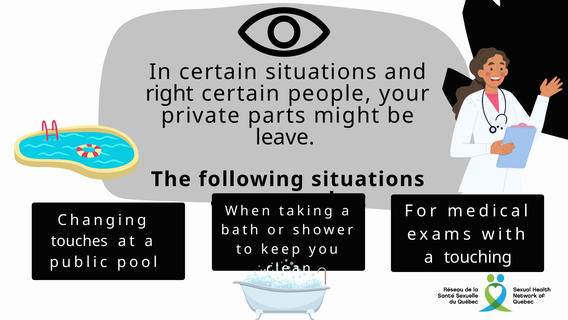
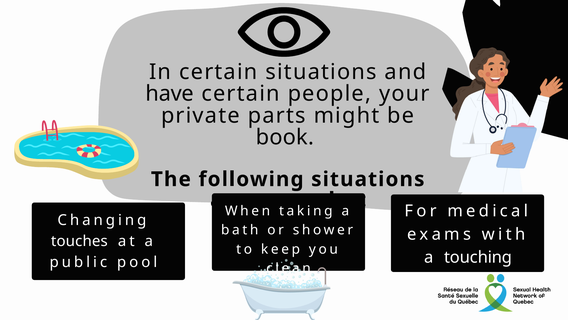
right: right -> have
leave: leave -> book
